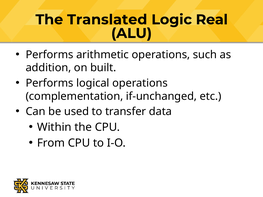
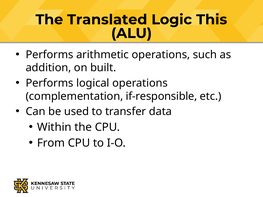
Real: Real -> This
if-unchanged: if-unchanged -> if-responsible
